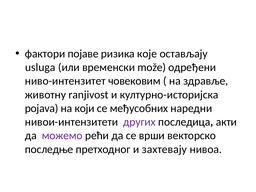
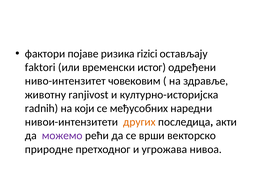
које: које -> rizici
usluga: usluga -> faktori
može: može -> истог
pojava: pojava -> radnih
других colour: purple -> orange
последње: последње -> природне
захтевају: захтевају -> угрожава
